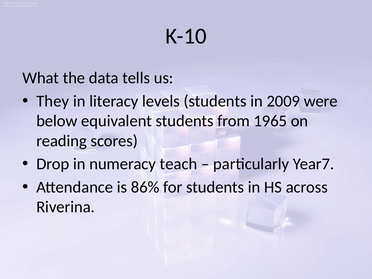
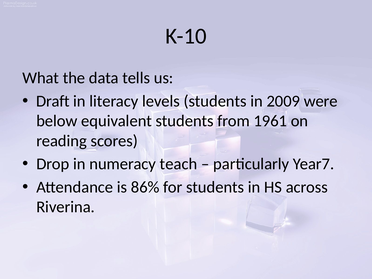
They: They -> Draft
1965: 1965 -> 1961
